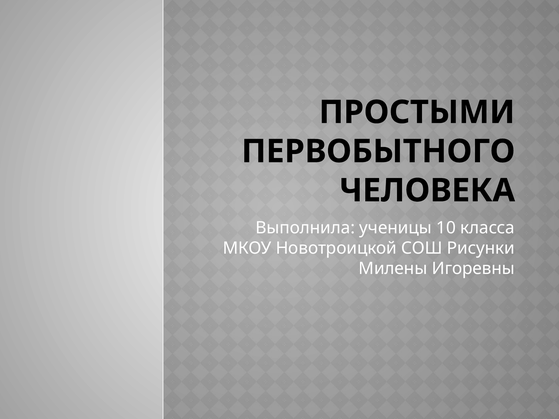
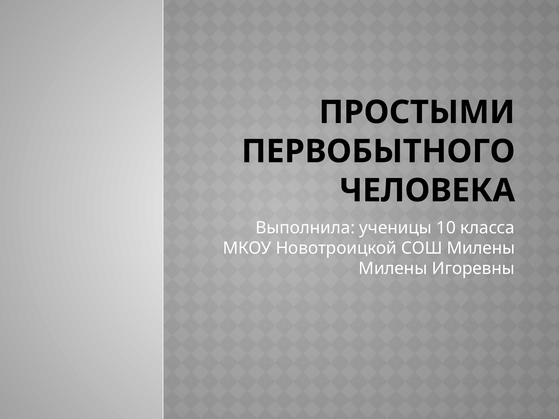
СОШ Рисунки: Рисунки -> Милены
